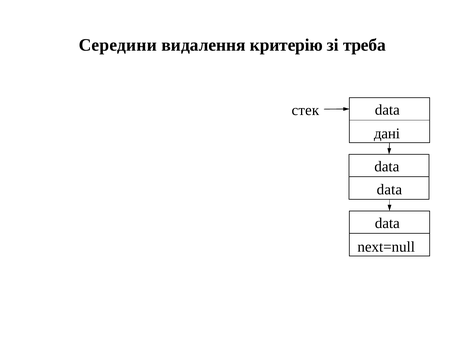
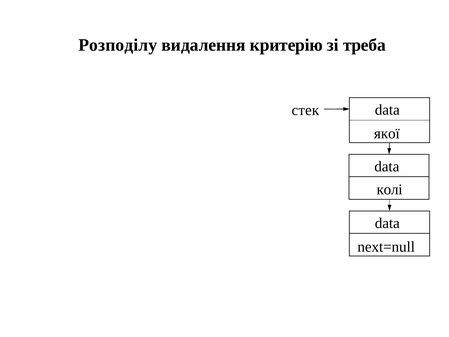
Середини: Середини -> Розподілу
дані: дані -> якої
data at (389, 190): data -> колі
